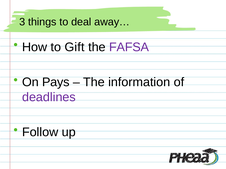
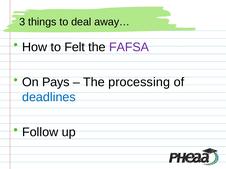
Gift: Gift -> Felt
information: information -> processing
deadlines colour: purple -> blue
